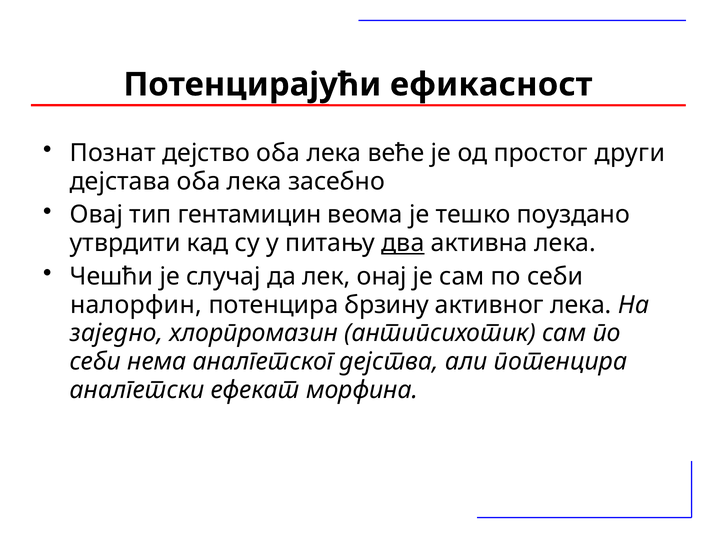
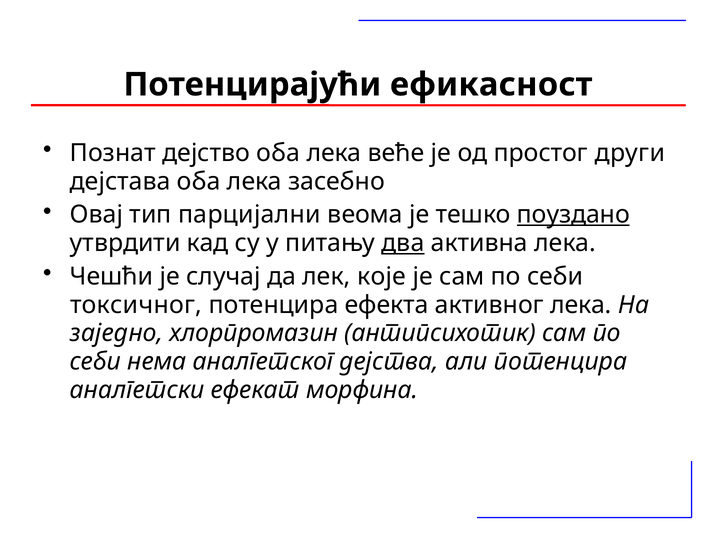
гентамицин: гентамицин -> парцијални
поуздано underline: none -> present
онај: онај -> које
налорфин: налорфин -> токсичног
брзину: брзину -> ефекта
